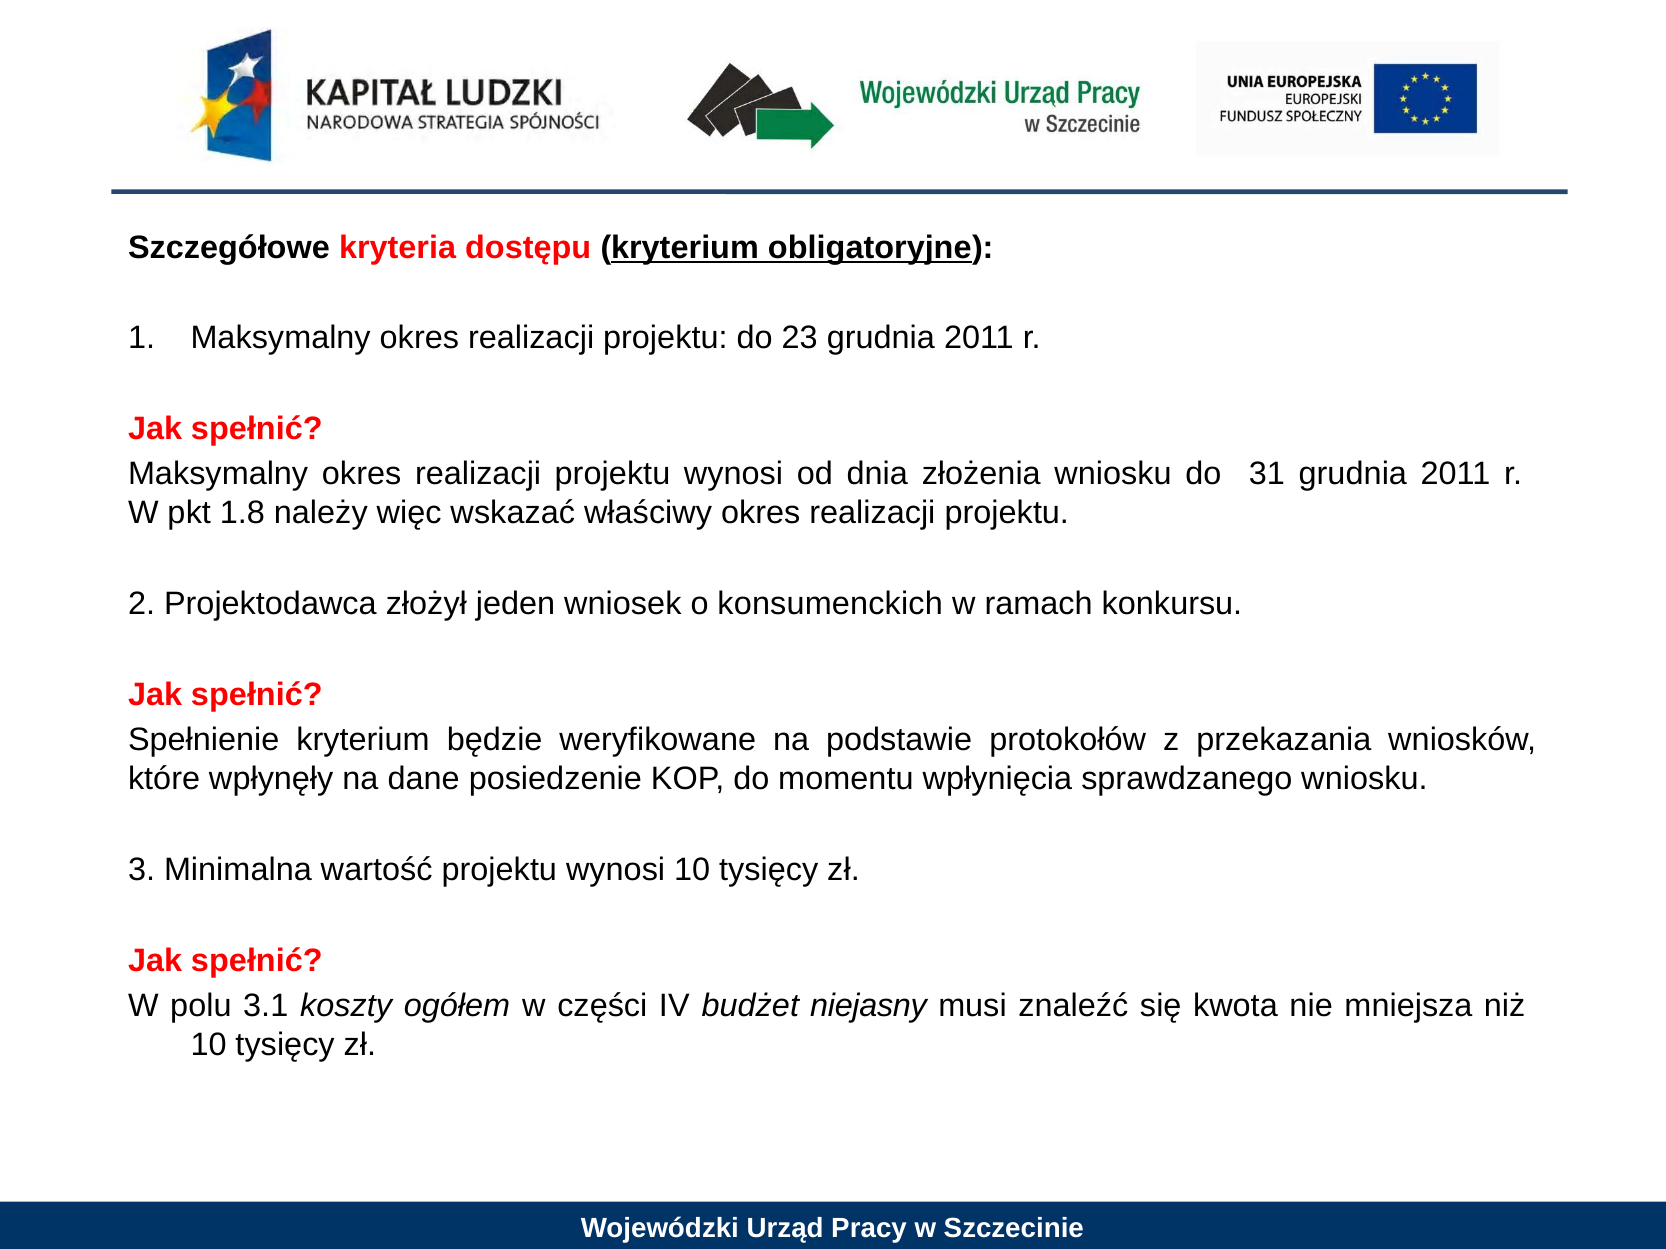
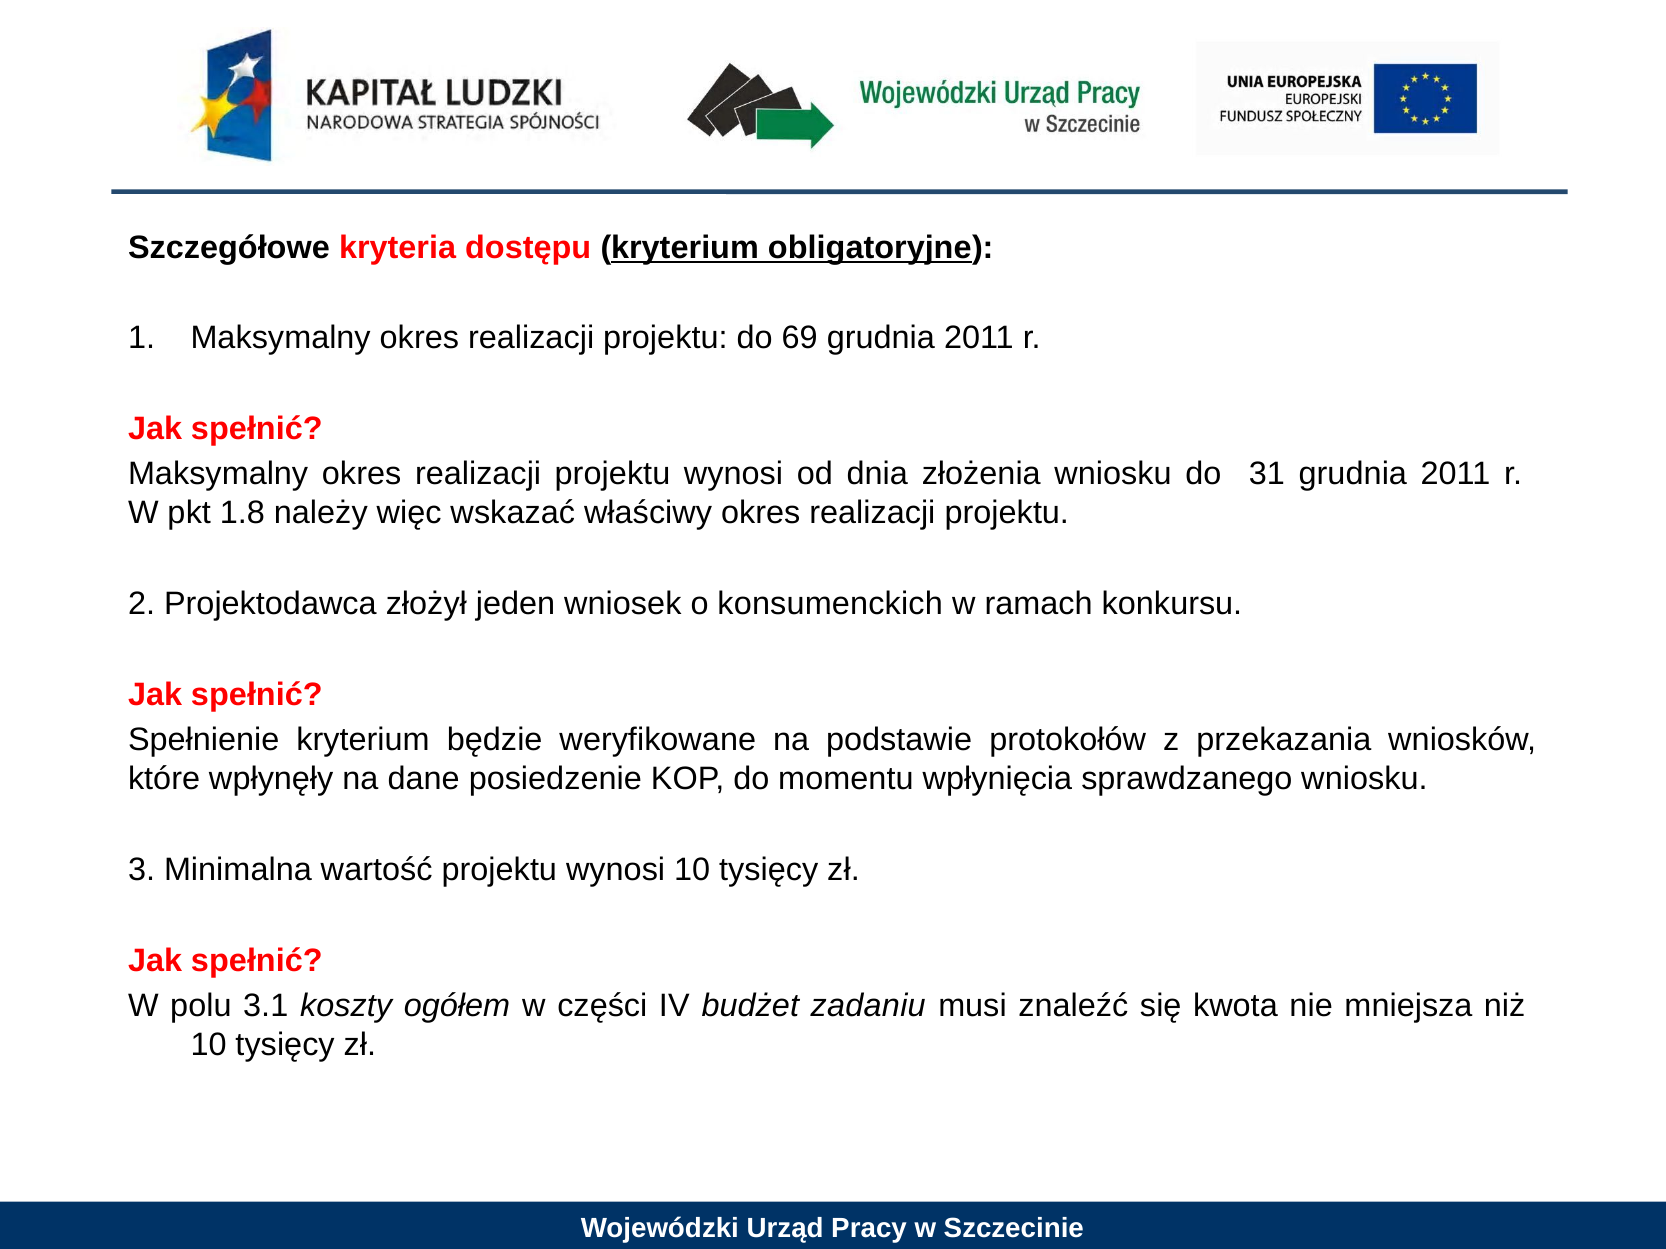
23: 23 -> 69
niejasny: niejasny -> zadaniu
